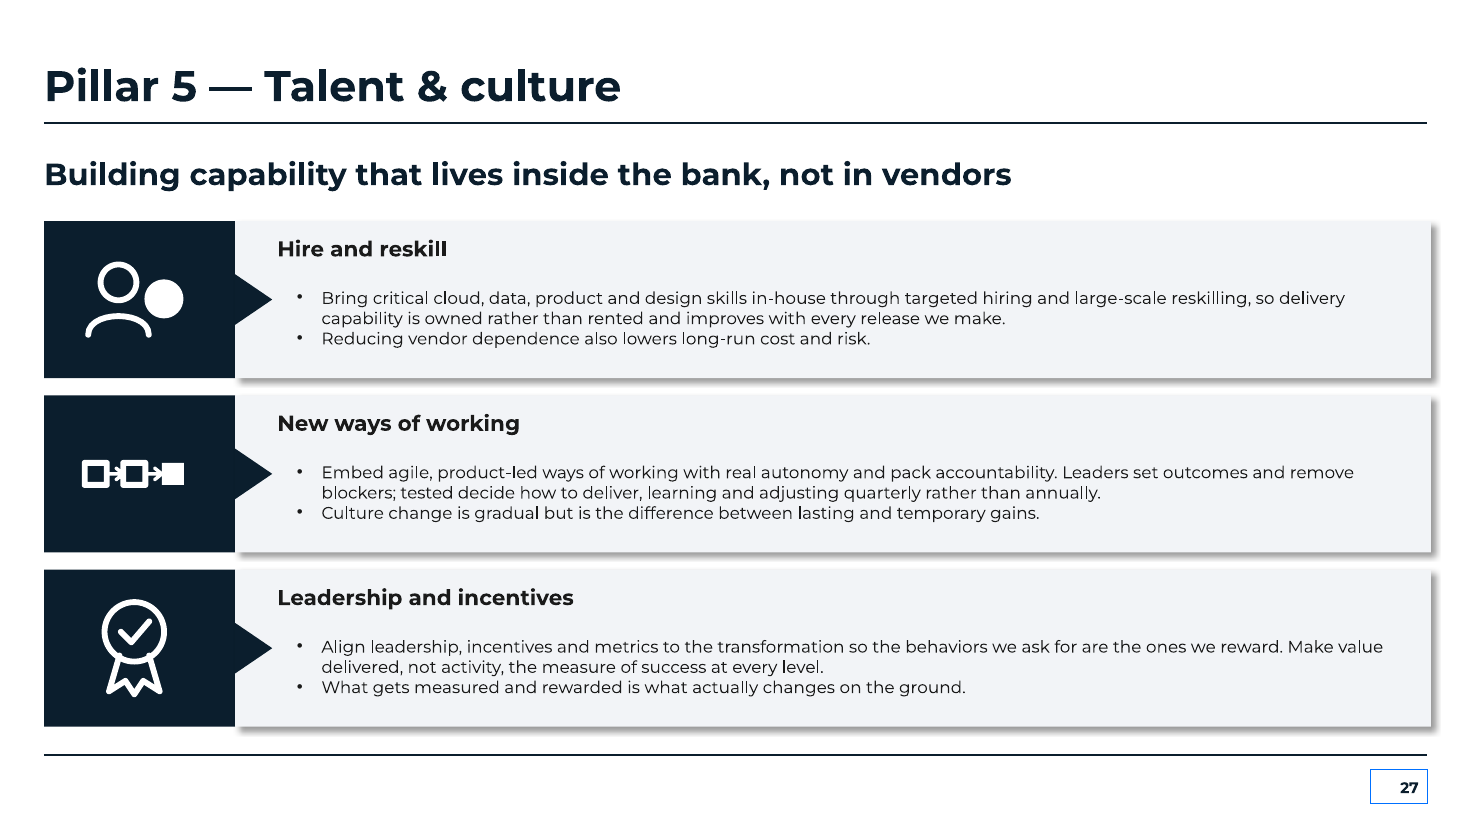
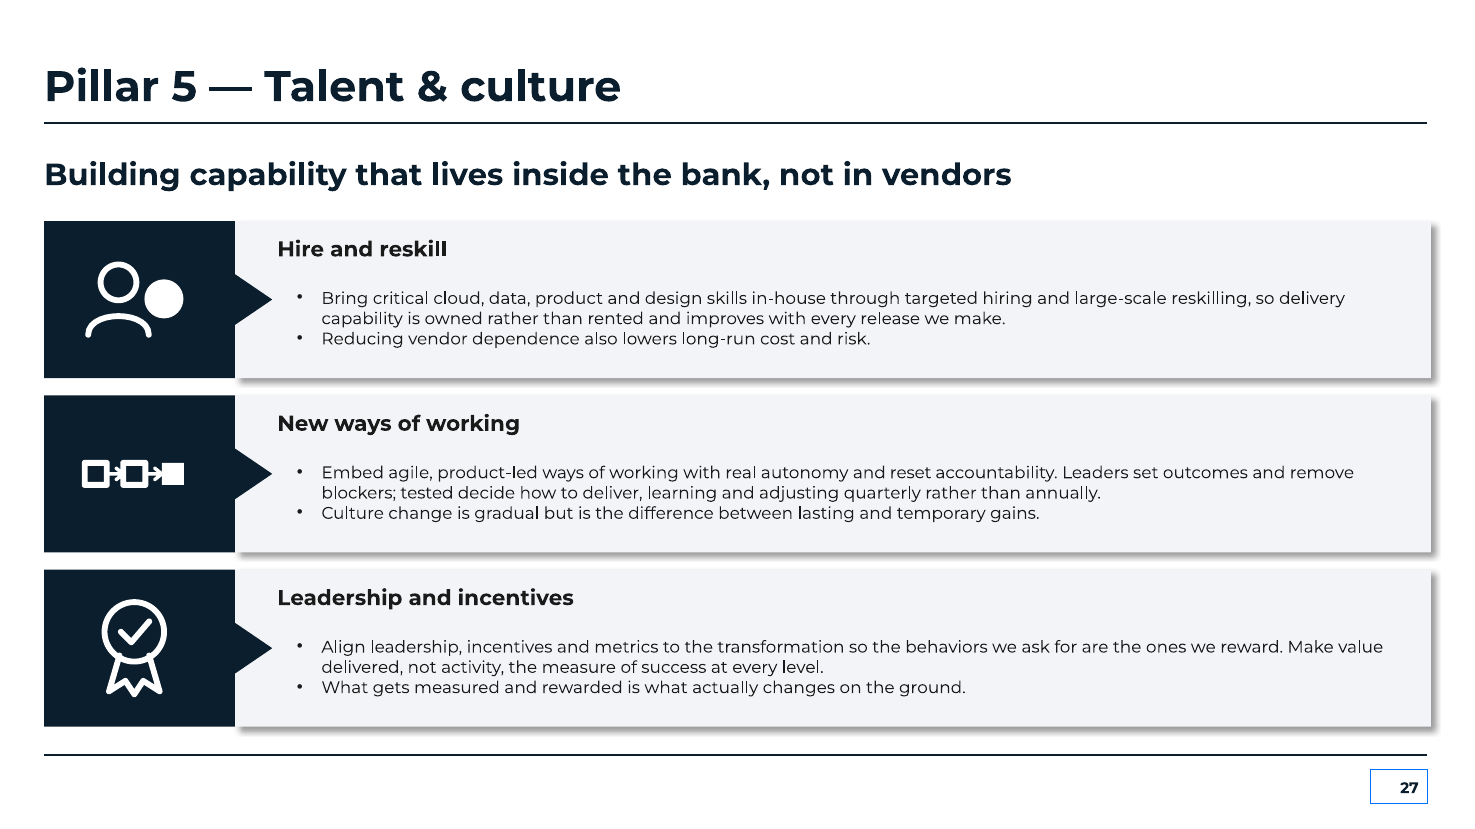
pack: pack -> reset
